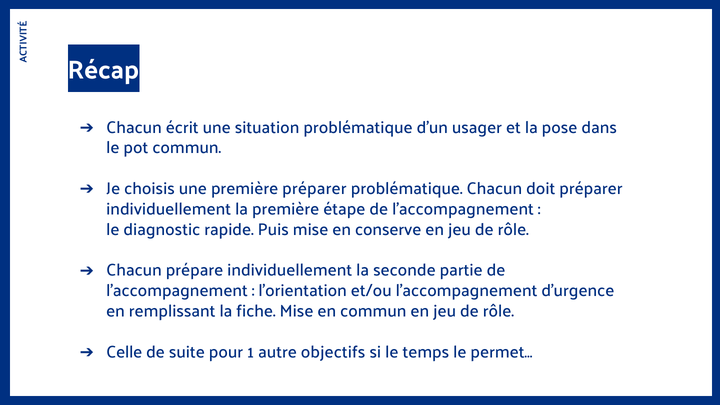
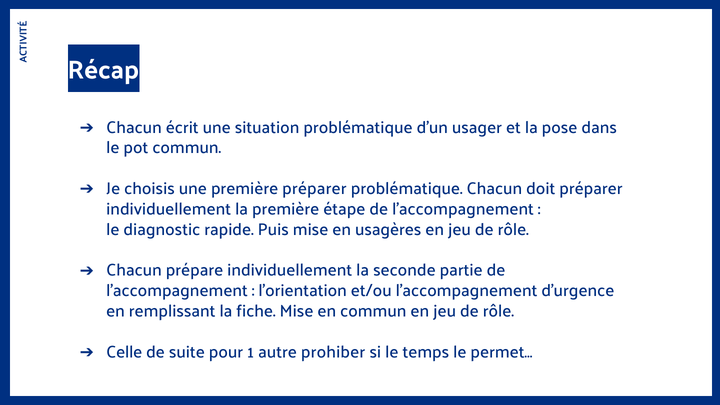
conserve: conserve -> usagères
objectifs: objectifs -> prohiber
